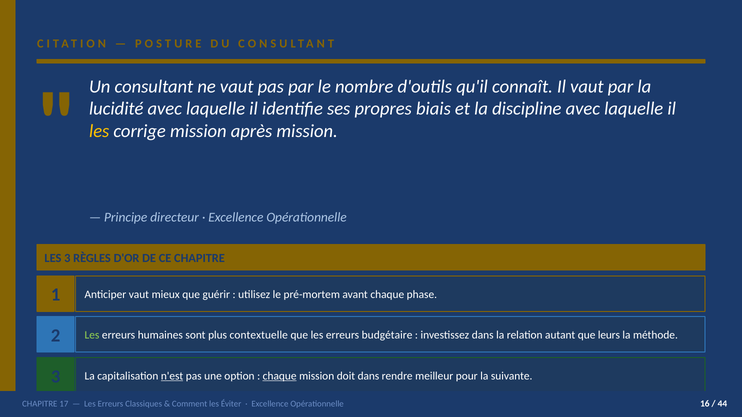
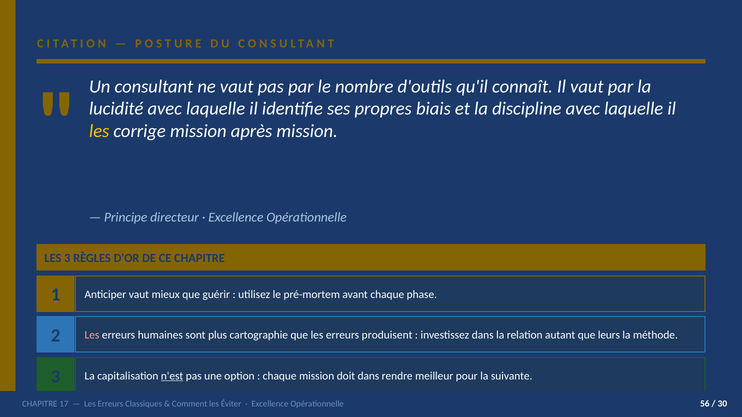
Les at (92, 335) colour: light green -> pink
contextuelle: contextuelle -> cartographie
budgétaire: budgétaire -> produisent
chaque at (280, 376) underline: present -> none
16: 16 -> 56
44: 44 -> 30
